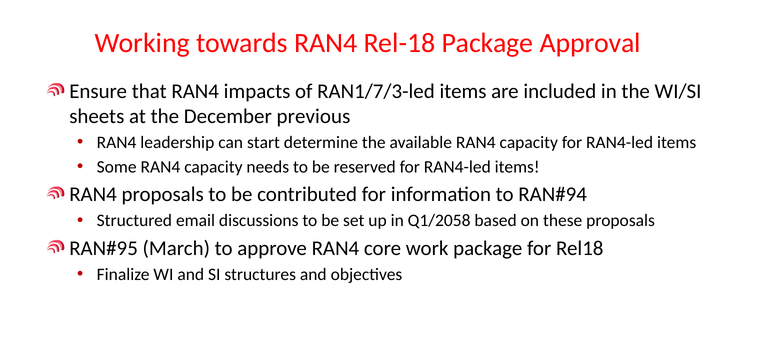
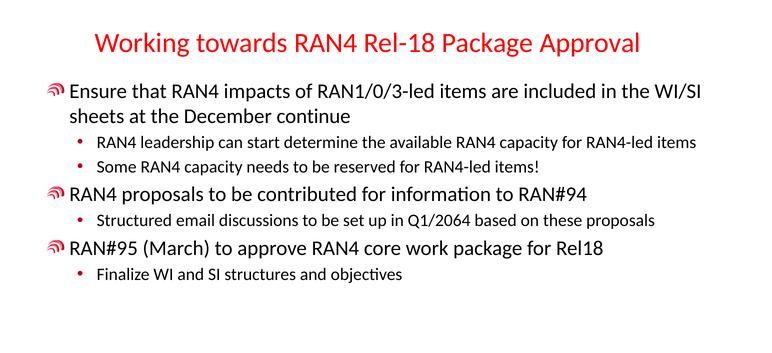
RAN1/7/3-led: RAN1/7/3-led -> RAN1/0/3-led
previous: previous -> continue
Q1/2058: Q1/2058 -> Q1/2064
